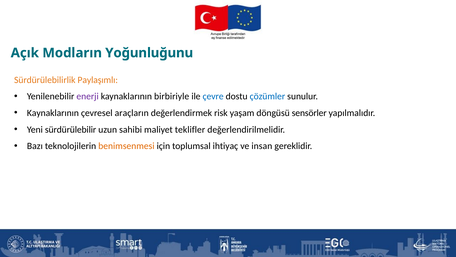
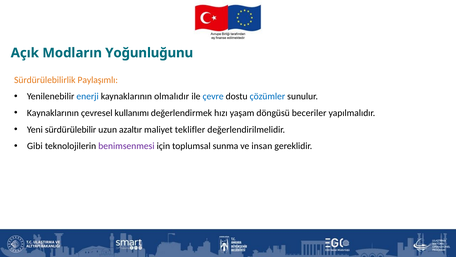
enerji colour: purple -> blue
birbiriyle: birbiriyle -> olmalıdır
araçların: araçların -> kullanımı
risk: risk -> hızı
sensörler: sensörler -> beceriler
sahibi: sahibi -> azaltır
Bazı: Bazı -> Gibi
benimsenmesi colour: orange -> purple
ihtiyaç: ihtiyaç -> sunma
